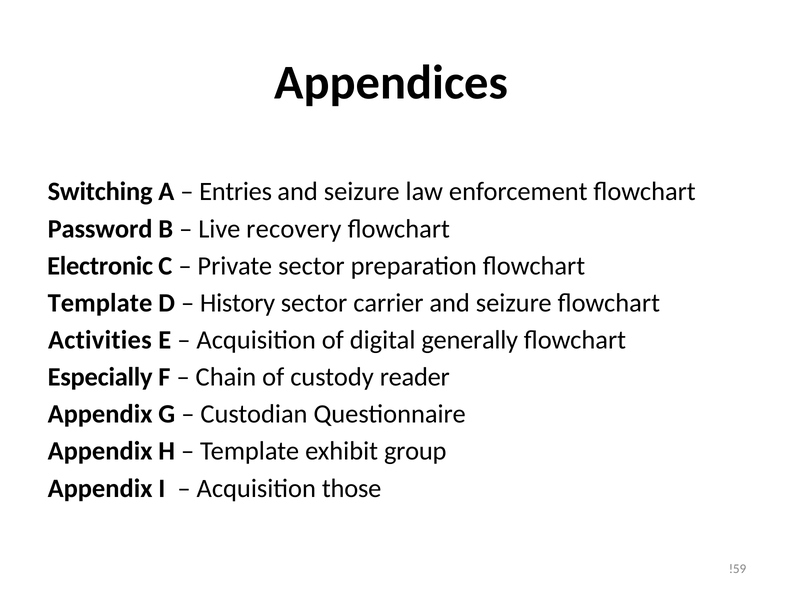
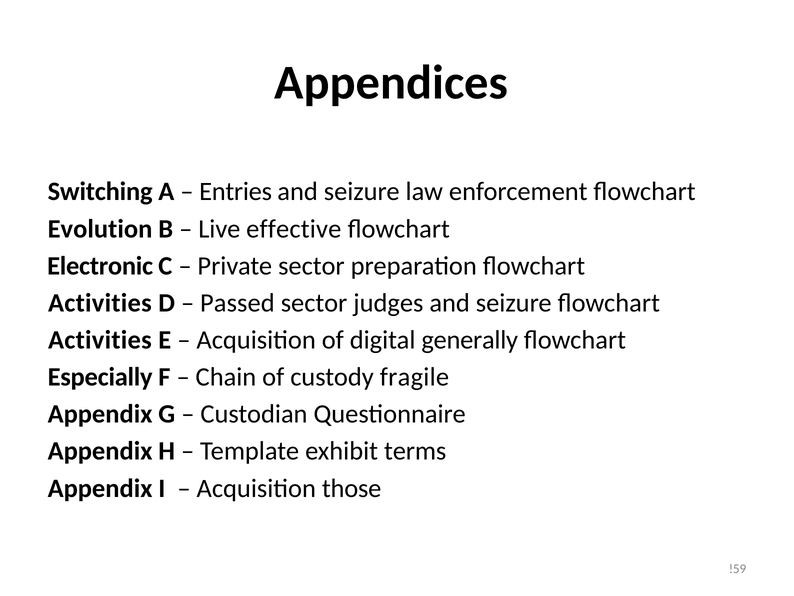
Password: Password -> Evolution
recovery: recovery -> effective
Template at (100, 303): Template -> Activities
History: History -> Passed
carrier: carrier -> judges
reader: reader -> fragile
group: group -> terms
